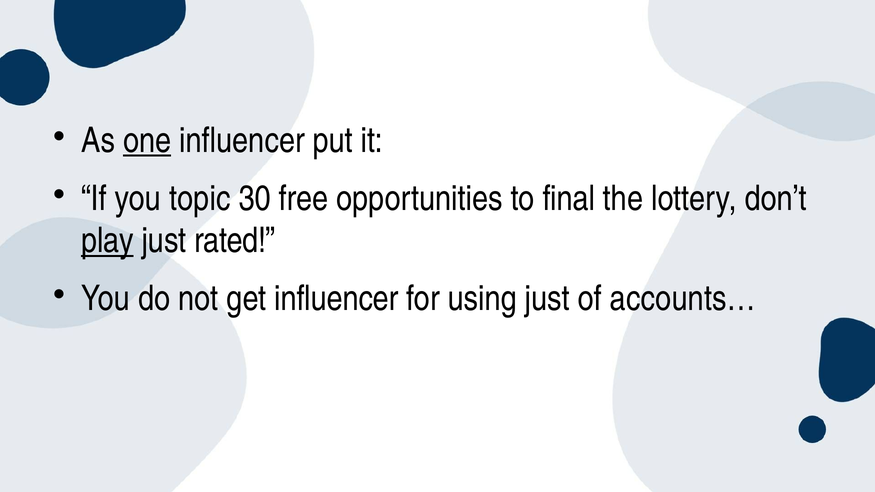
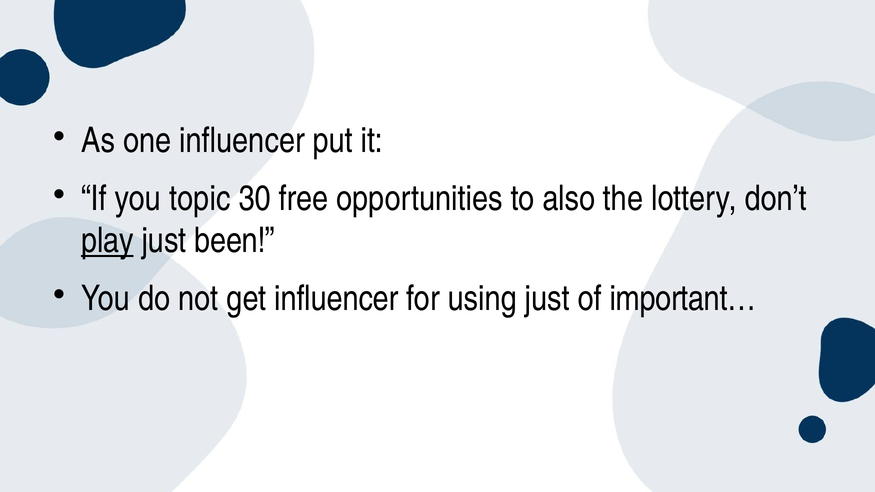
one underline: present -> none
final: final -> also
rated: rated -> been
accounts…: accounts… -> important…
